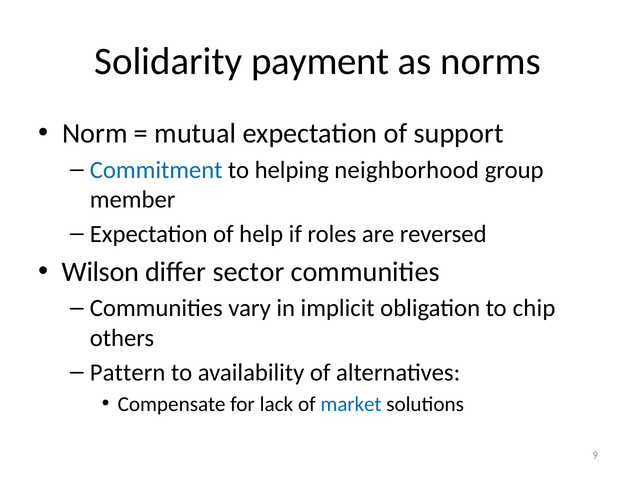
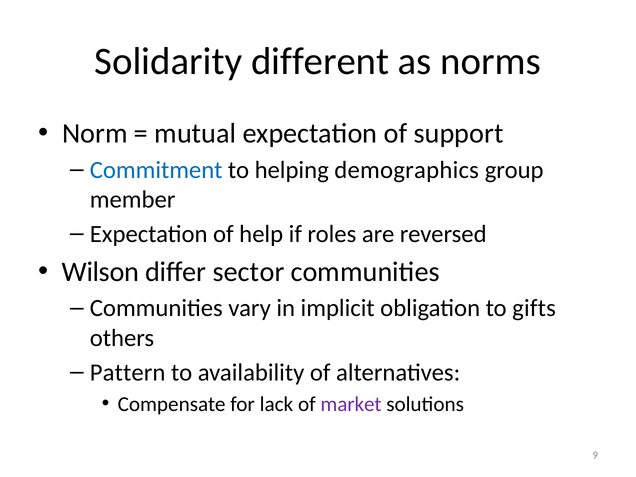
payment: payment -> different
neighborhood: neighborhood -> demographics
chip: chip -> gifts
market colour: blue -> purple
